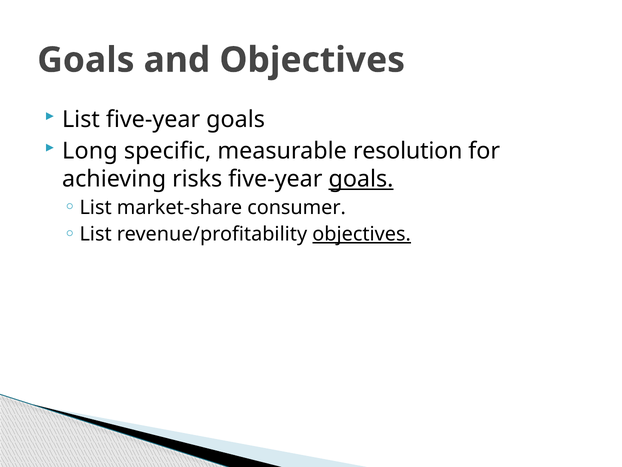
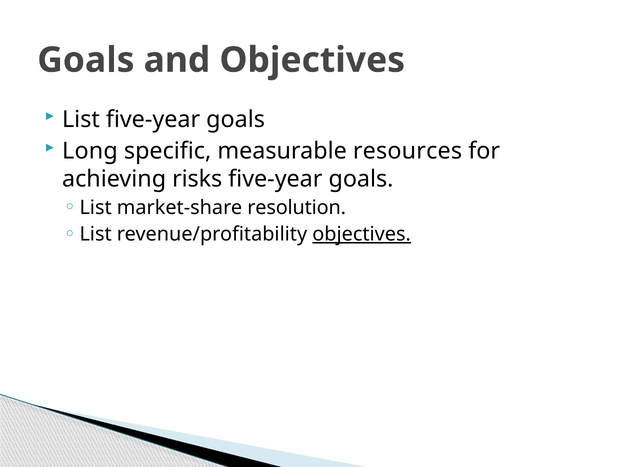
resolution: resolution -> resources
goals at (361, 179) underline: present -> none
consumer: consumer -> resolution
